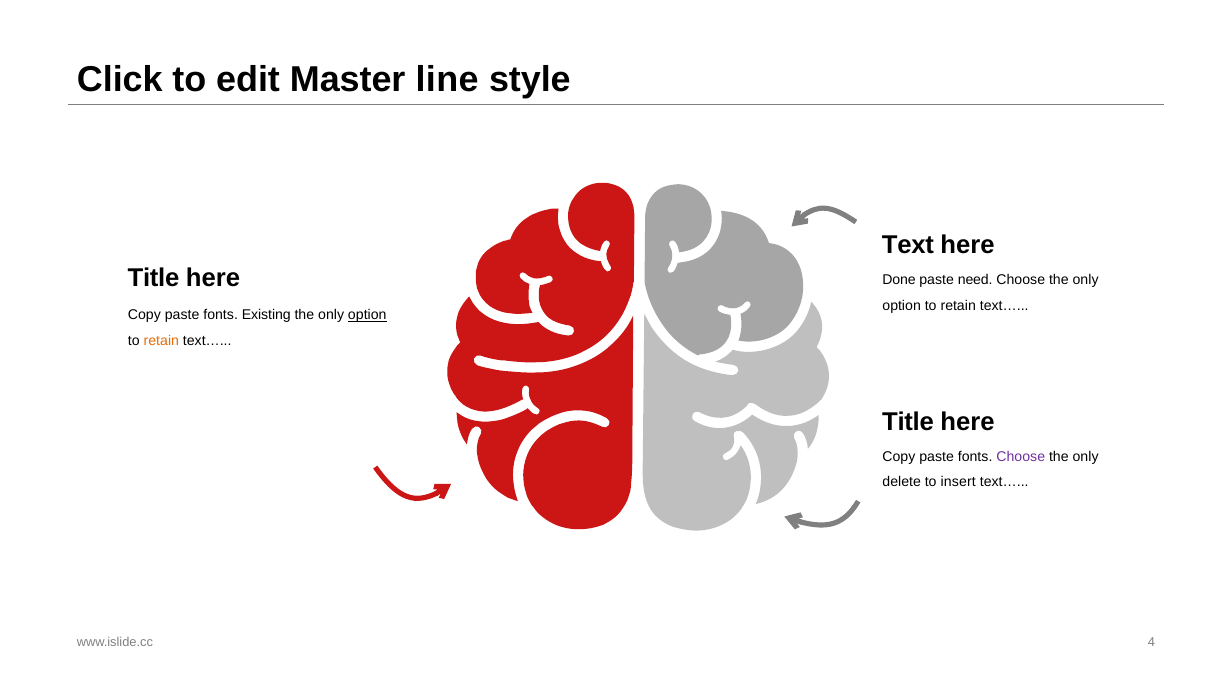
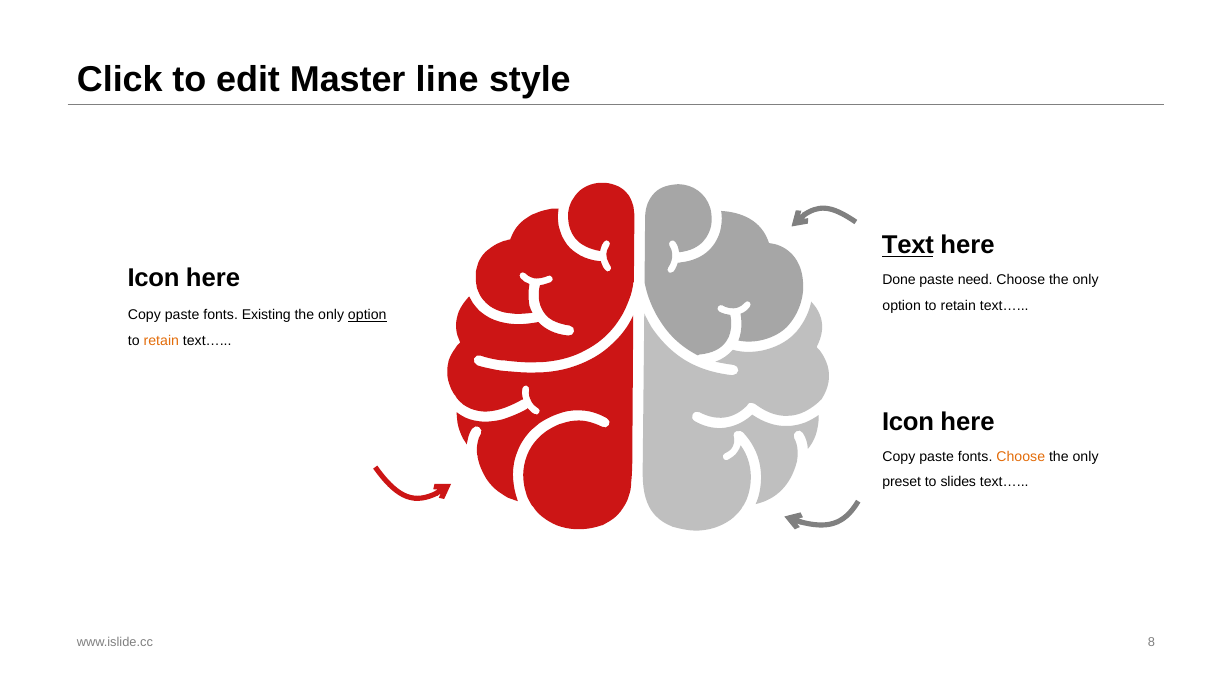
Text underline: none -> present
Title at (154, 278): Title -> Icon
Title at (908, 422): Title -> Icon
Choose at (1021, 457) colour: purple -> orange
delete: delete -> preset
insert: insert -> slides
4: 4 -> 8
